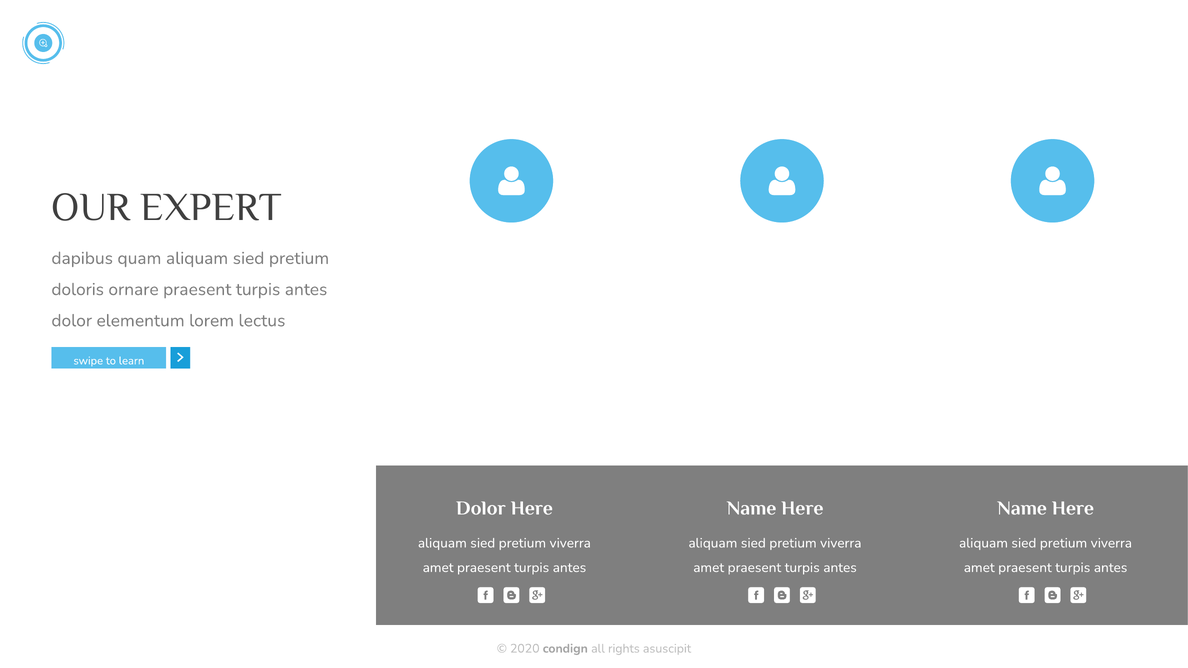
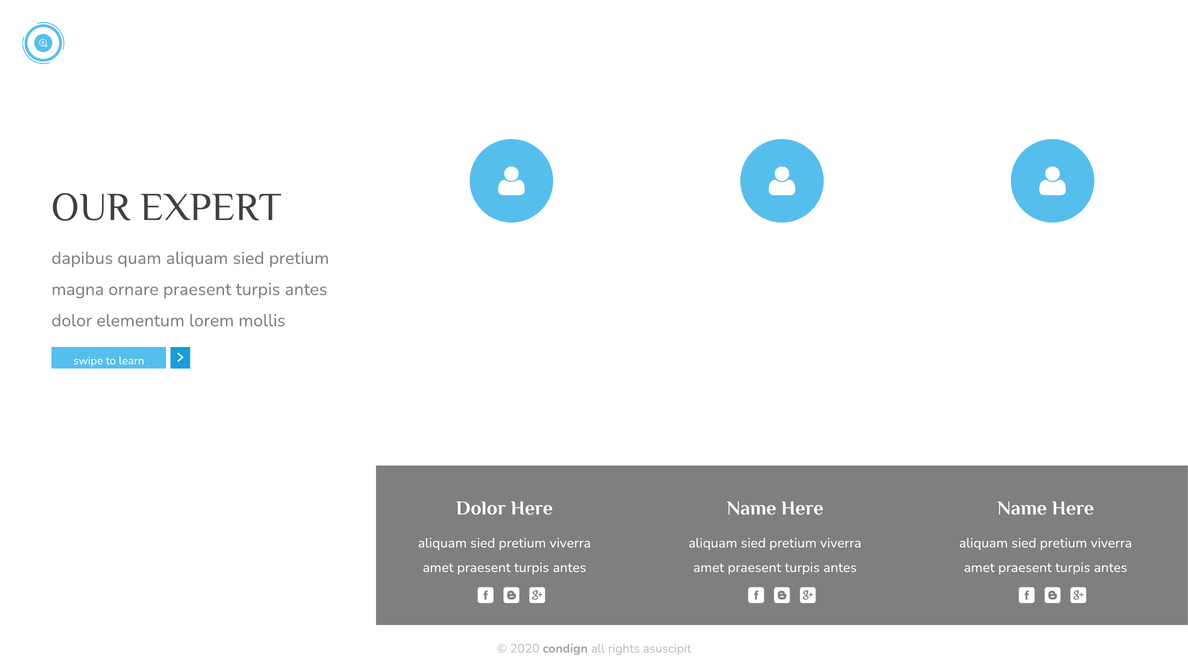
doloris: doloris -> magna
lectus: lectus -> mollis
